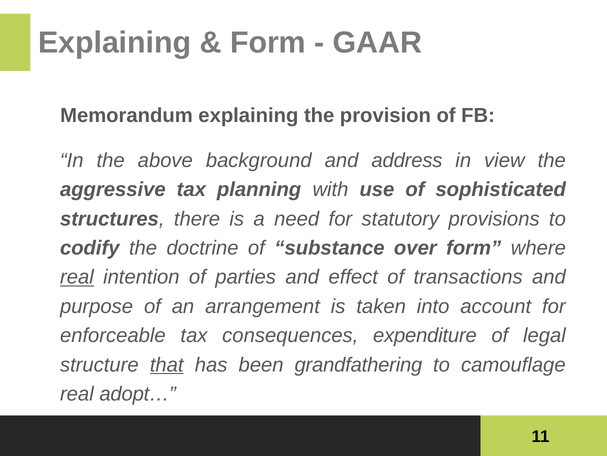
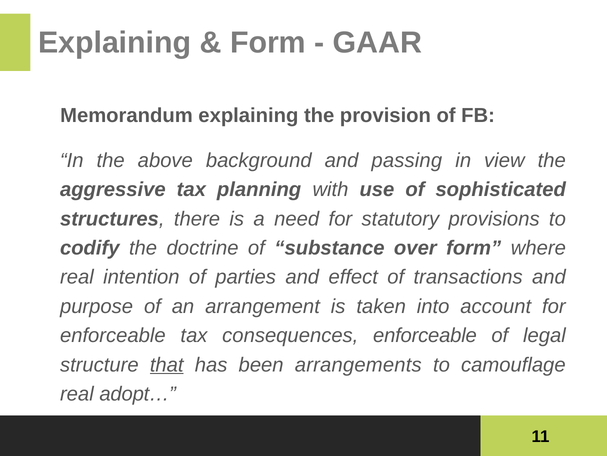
address: address -> passing
real at (77, 277) underline: present -> none
consequences expenditure: expenditure -> enforceable
grandfathering: grandfathering -> arrangements
